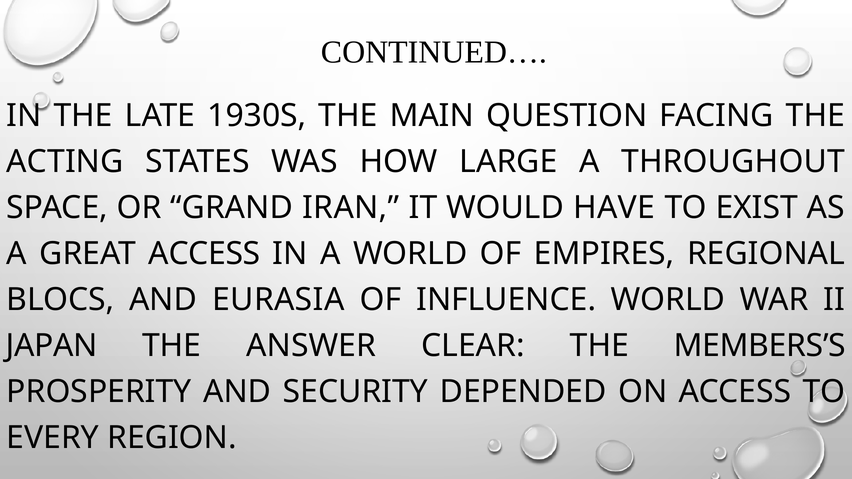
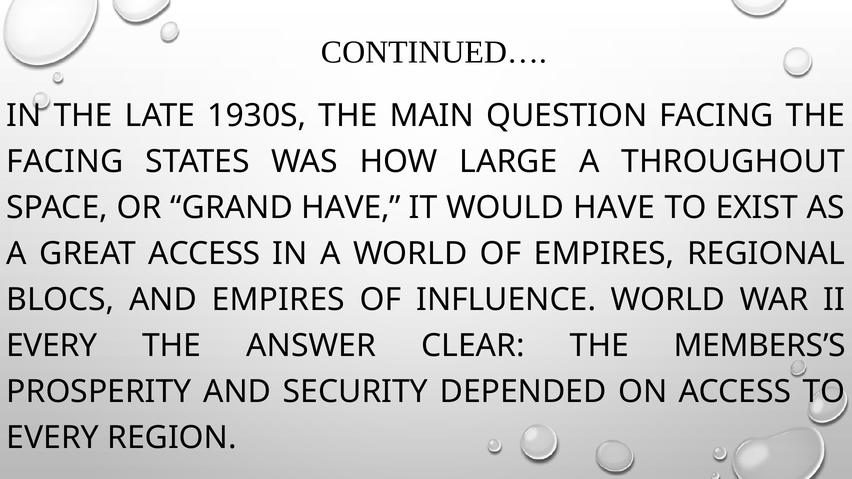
ACTING at (65, 162): ACTING -> FACING
GRAND IRAN: IRAN -> HAVE
AND EURASIA: EURASIA -> EMPIRES
JAPAN at (52, 346): JAPAN -> EVERY
